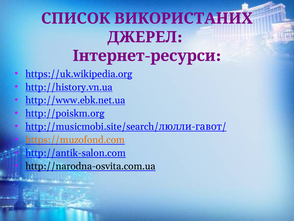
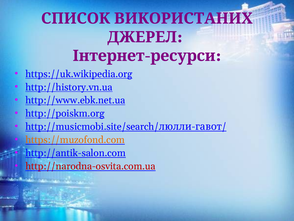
http://narodna-osvita.com.ua colour: black -> red
